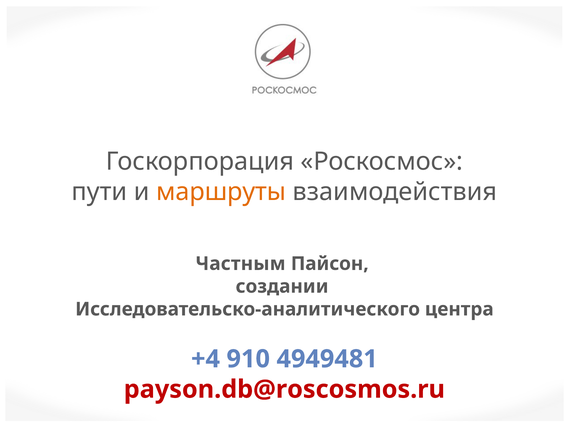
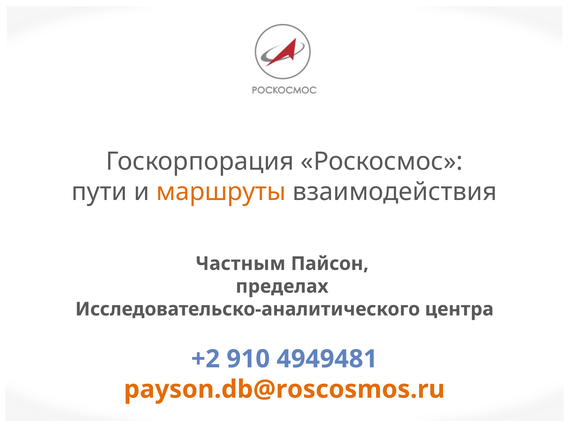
создании: создании -> пределах
+4: +4 -> +2
payson.db@roscosmos.ru colour: red -> orange
